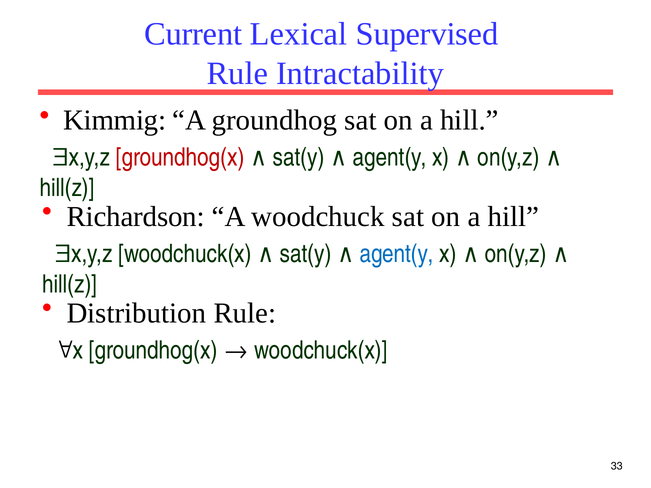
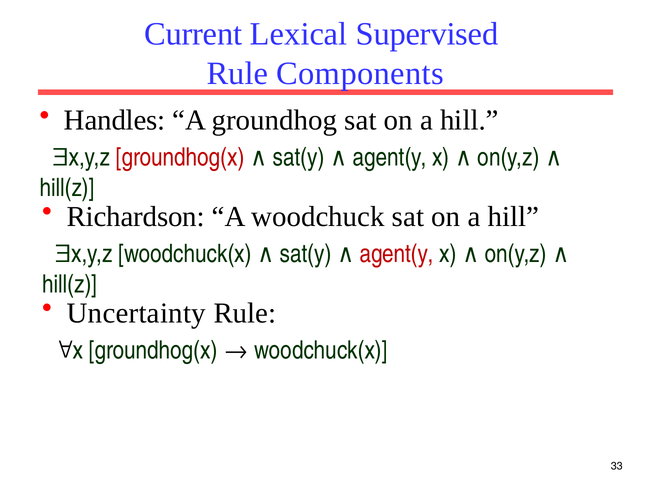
Intractability: Intractability -> Components
Kimmig: Kimmig -> Handles
agent(y at (397, 254) colour: blue -> red
Distribution: Distribution -> Uncertainty
